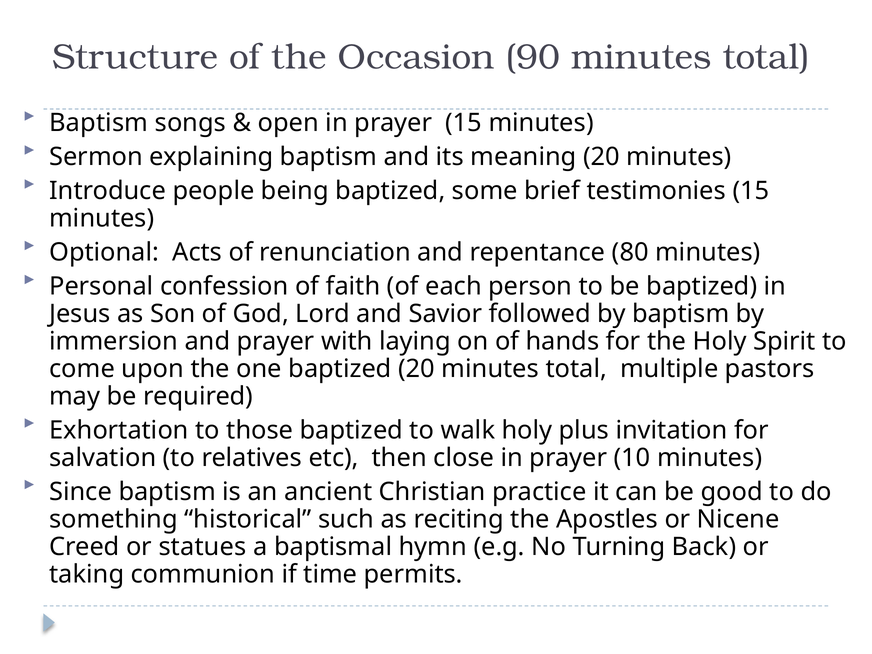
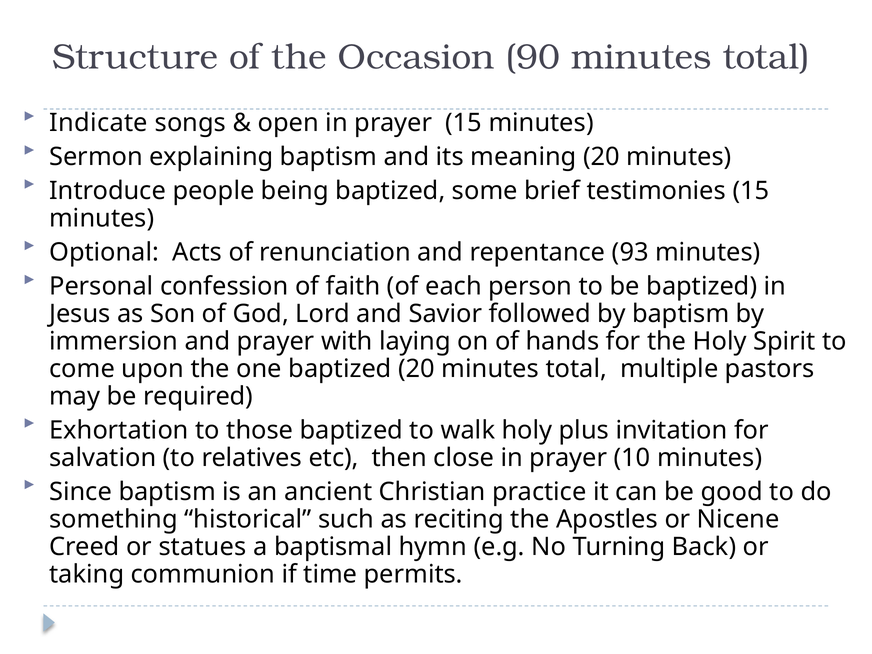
Baptism at (99, 123): Baptism -> Indicate
80: 80 -> 93
